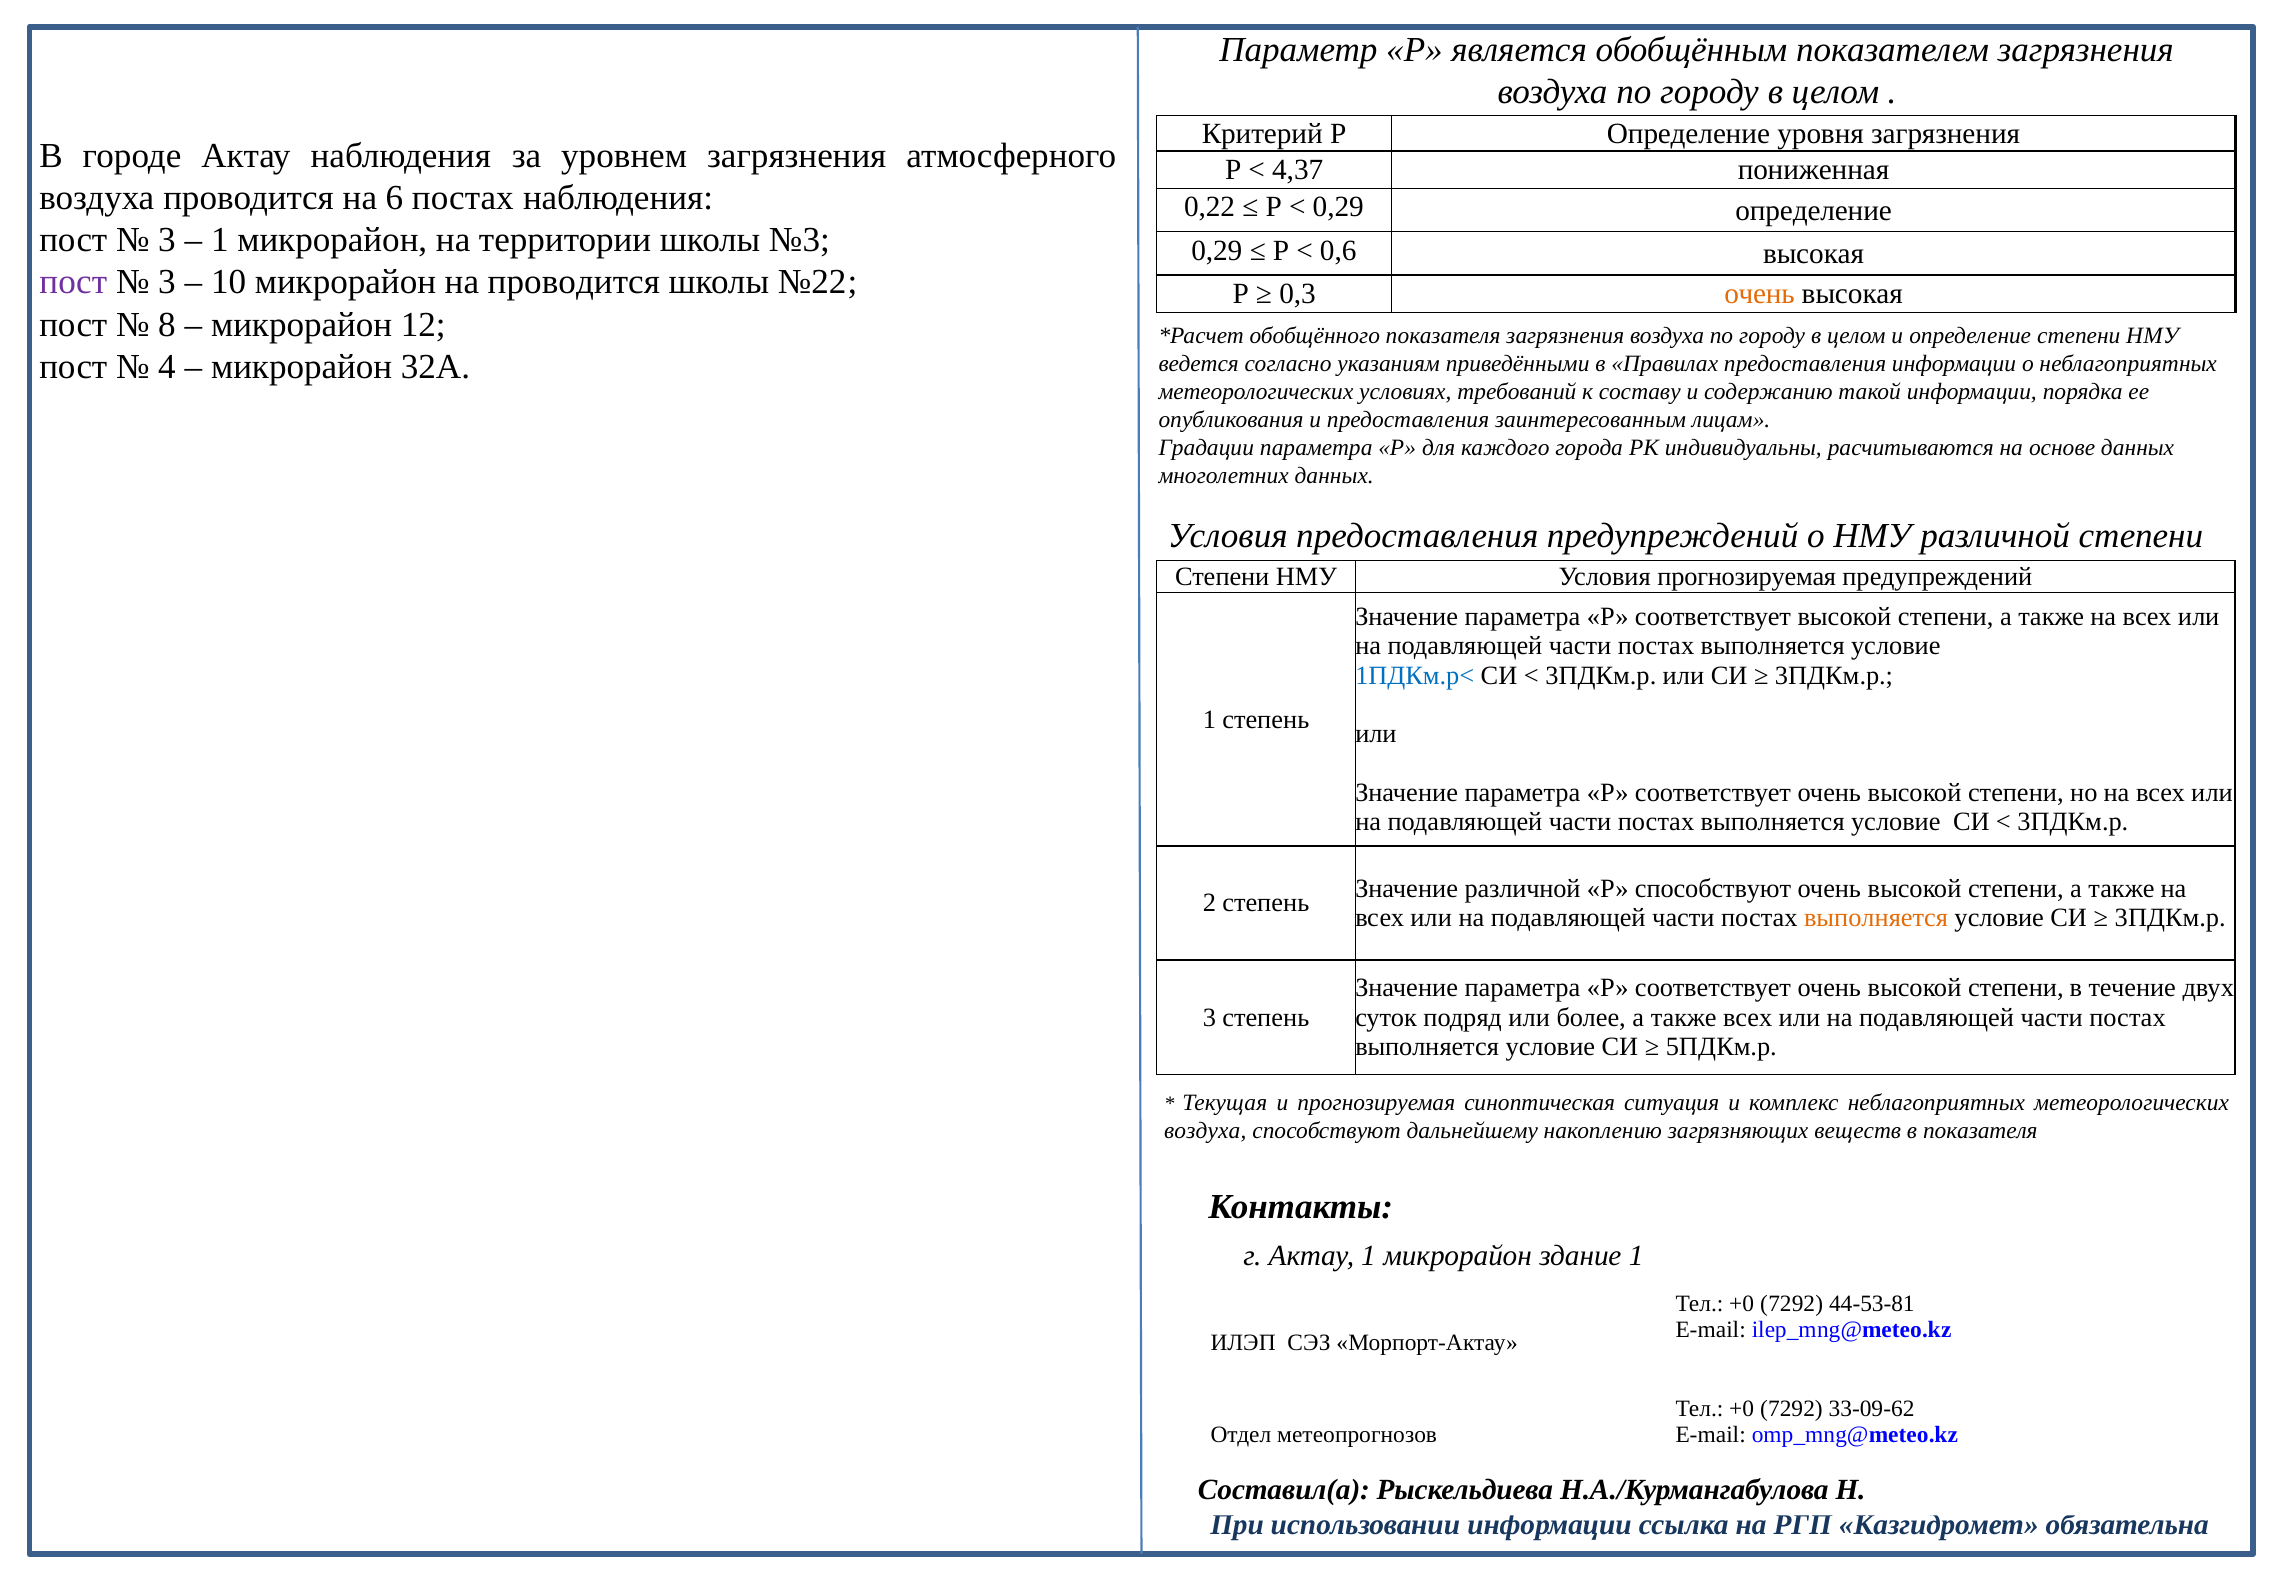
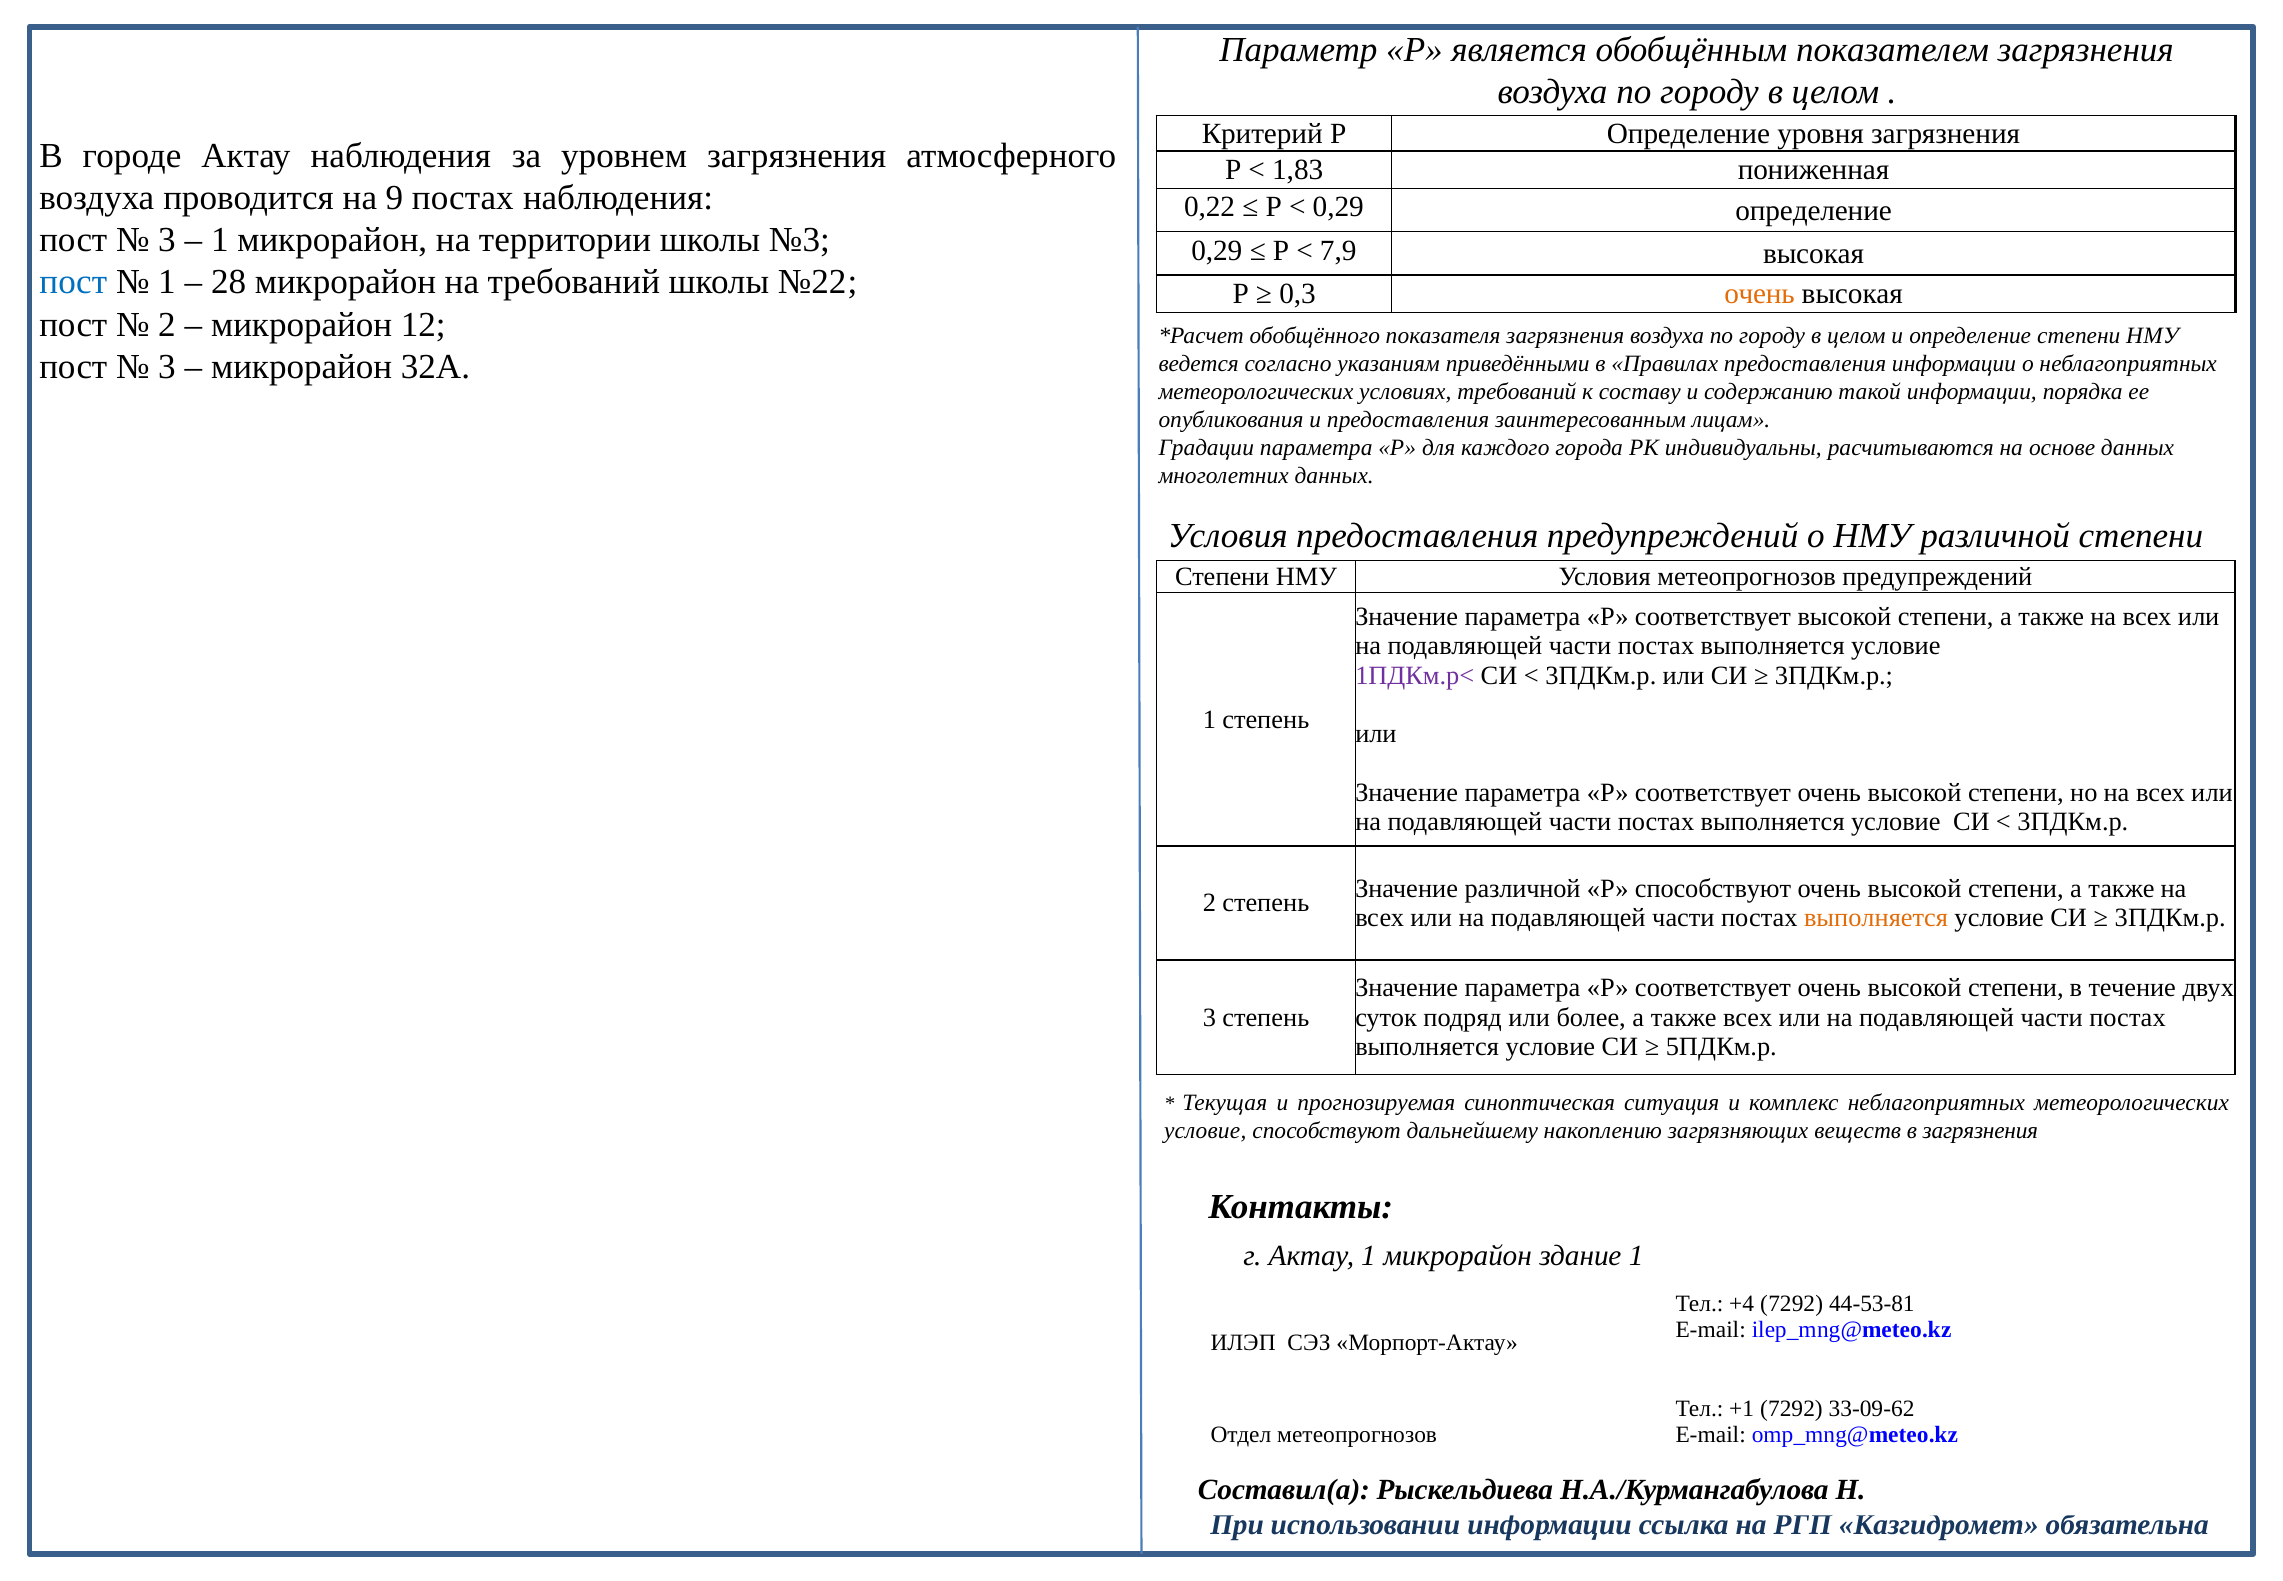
4,37: 4,37 -> 1,83
6: 6 -> 9
0,6: 0,6 -> 7,9
пост at (73, 282) colour: purple -> blue
3 at (167, 282): 3 -> 1
10: 10 -> 28
на проводится: проводится -> требований
8 at (167, 324): 8 -> 2
4 at (167, 367): 4 -> 3
Условия прогнозируемая: прогнозируемая -> метеопрогнозов
1ПДКм.р< colour: blue -> purple
воздуха at (1205, 1130): воздуха -> условие
в показателя: показателя -> загрязнения
+0 at (1742, 1303): +0 -> +4
+0 at (1742, 1409): +0 -> +1
